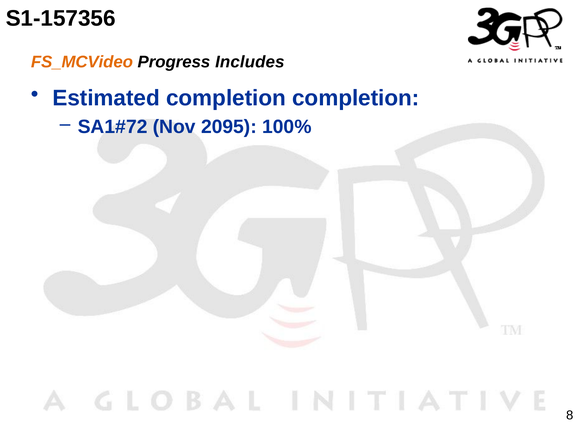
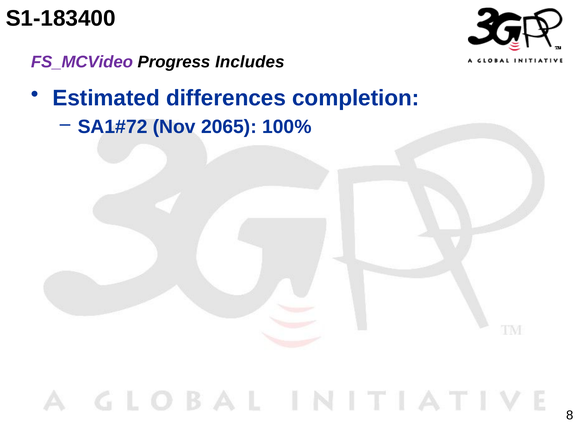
S1-157356: S1-157356 -> S1-183400
FS_MCVideo colour: orange -> purple
Estimated completion: completion -> differences
2095: 2095 -> 2065
